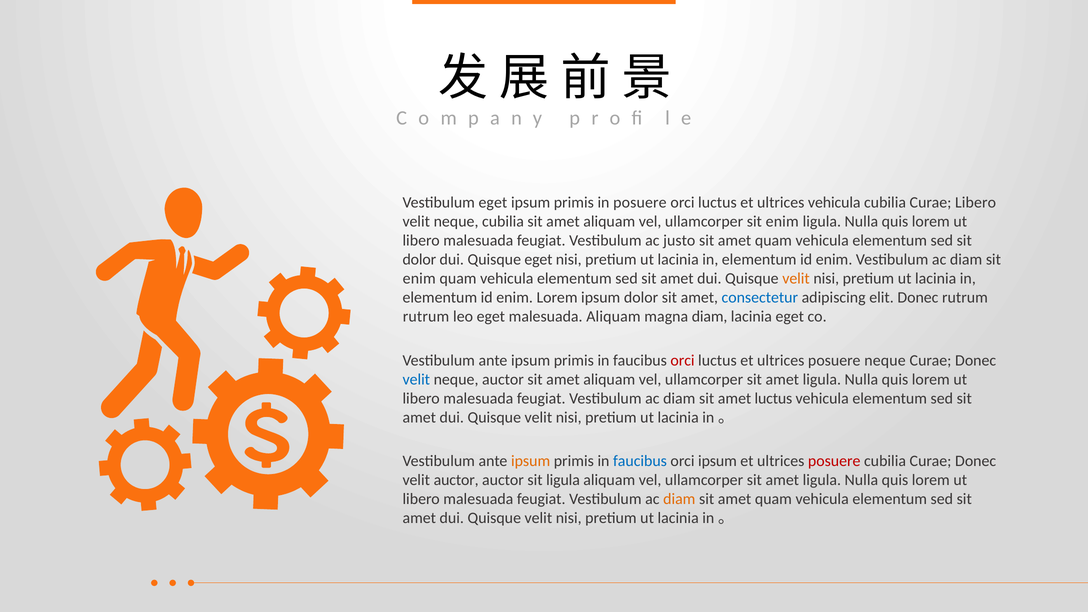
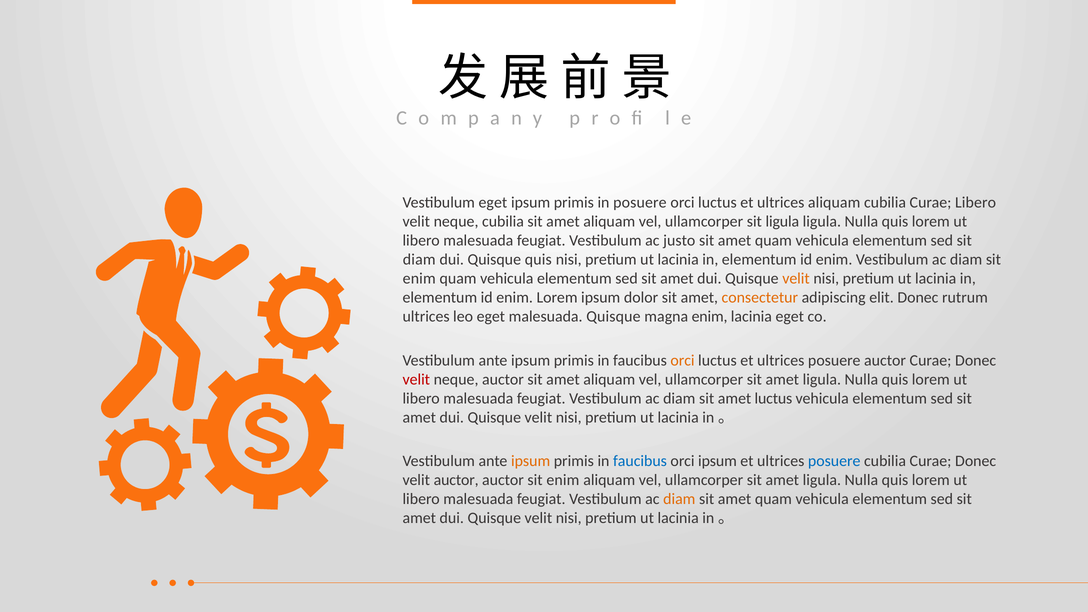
ultrices vehicula: vehicula -> aliquam
ullamcorper sit enim: enim -> ligula
dolor at (419, 260): dolor -> diam
Quisque eget: eget -> quis
consectetur colour: blue -> orange
rutrum at (426, 317): rutrum -> ultrices
malesuada Aliquam: Aliquam -> Quisque
magna diam: diam -> enim
orci at (683, 360) colour: red -> orange
posuere neque: neque -> auctor
velit at (416, 379) colour: blue -> red
posuere at (834, 461) colour: red -> blue
auctor sit ligula: ligula -> enim
